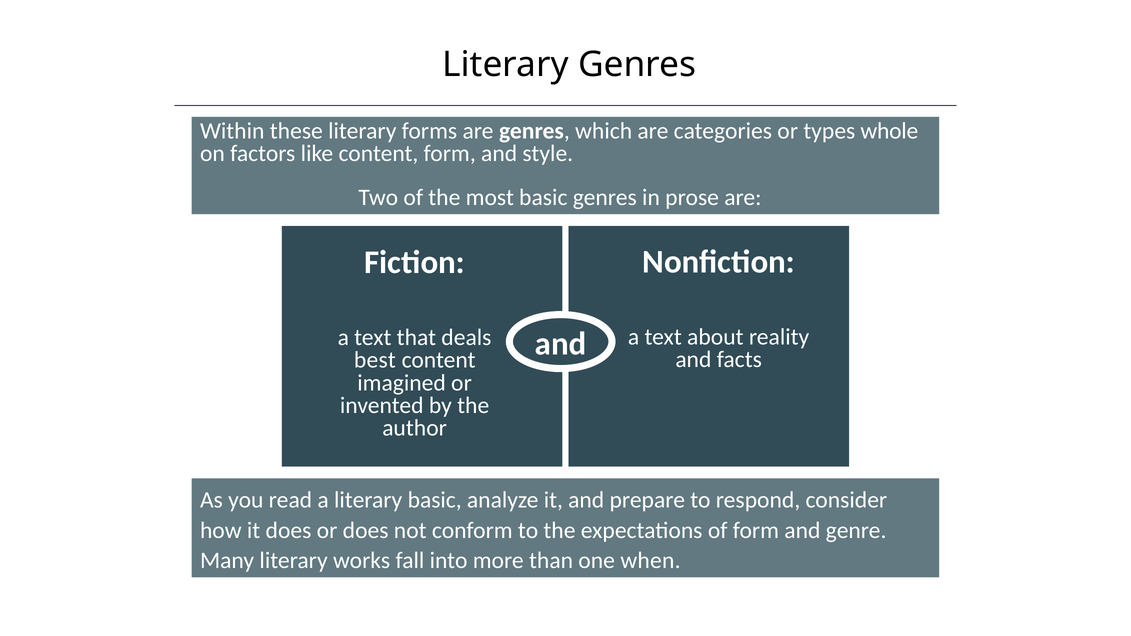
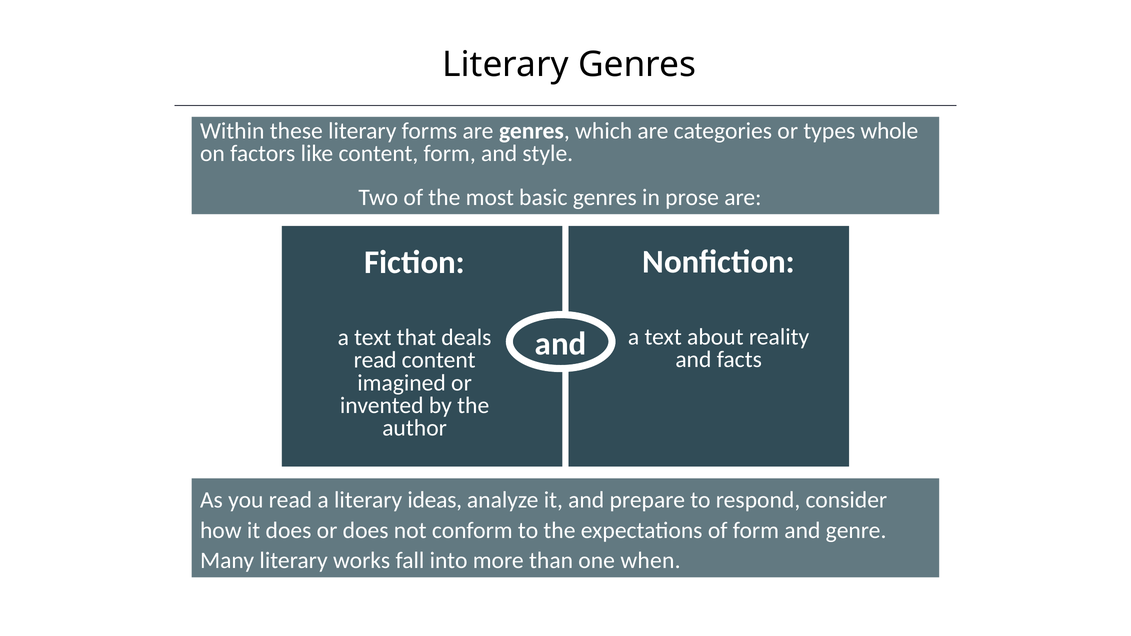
best at (375, 360): best -> read
literary basic: basic -> ideas
